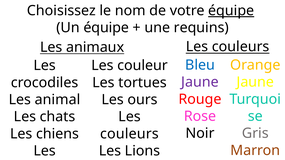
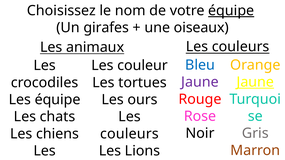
Un équipe: équipe -> girafes
une requins: requins -> oiseaux
Jaune at (255, 82) underline: none -> present
Les animal: animal -> équipe
